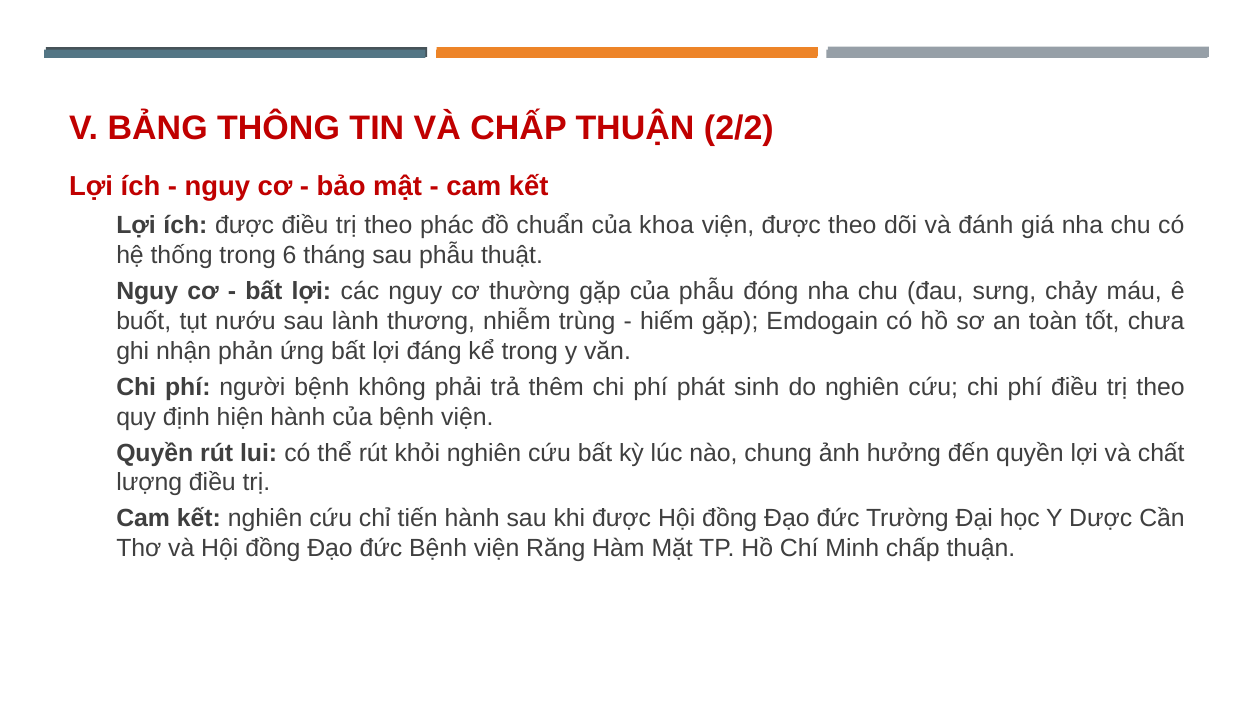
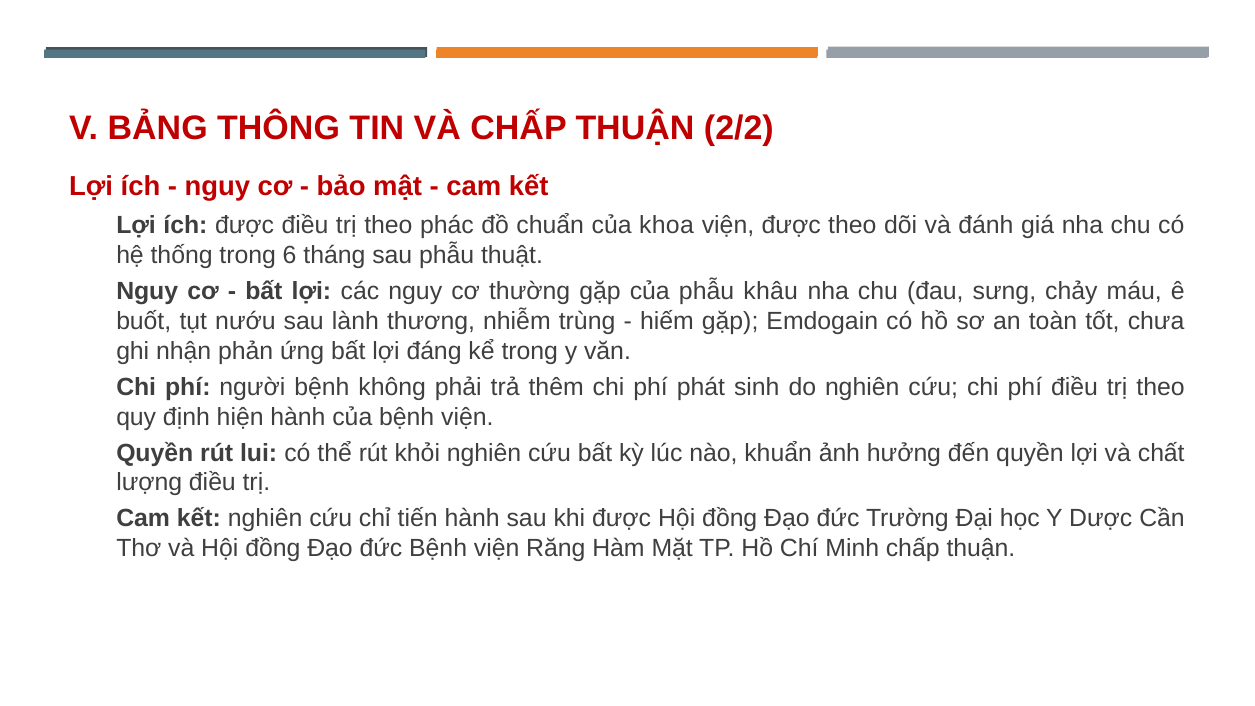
đóng: đóng -> khâu
chung: chung -> khuẩn
